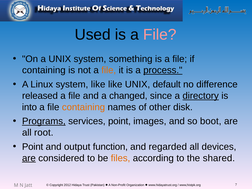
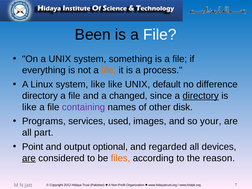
Used: Used -> Been
File at (160, 35) colour: pink -> white
containing at (44, 70): containing -> everything
process underline: present -> none
released at (40, 96): released -> directory
into at (29, 107): into -> like
containing at (83, 107) colour: orange -> purple
Programs underline: present -> none
services point: point -> used
boot: boot -> your
root: root -> part
function: function -> optional
shared: shared -> reason
